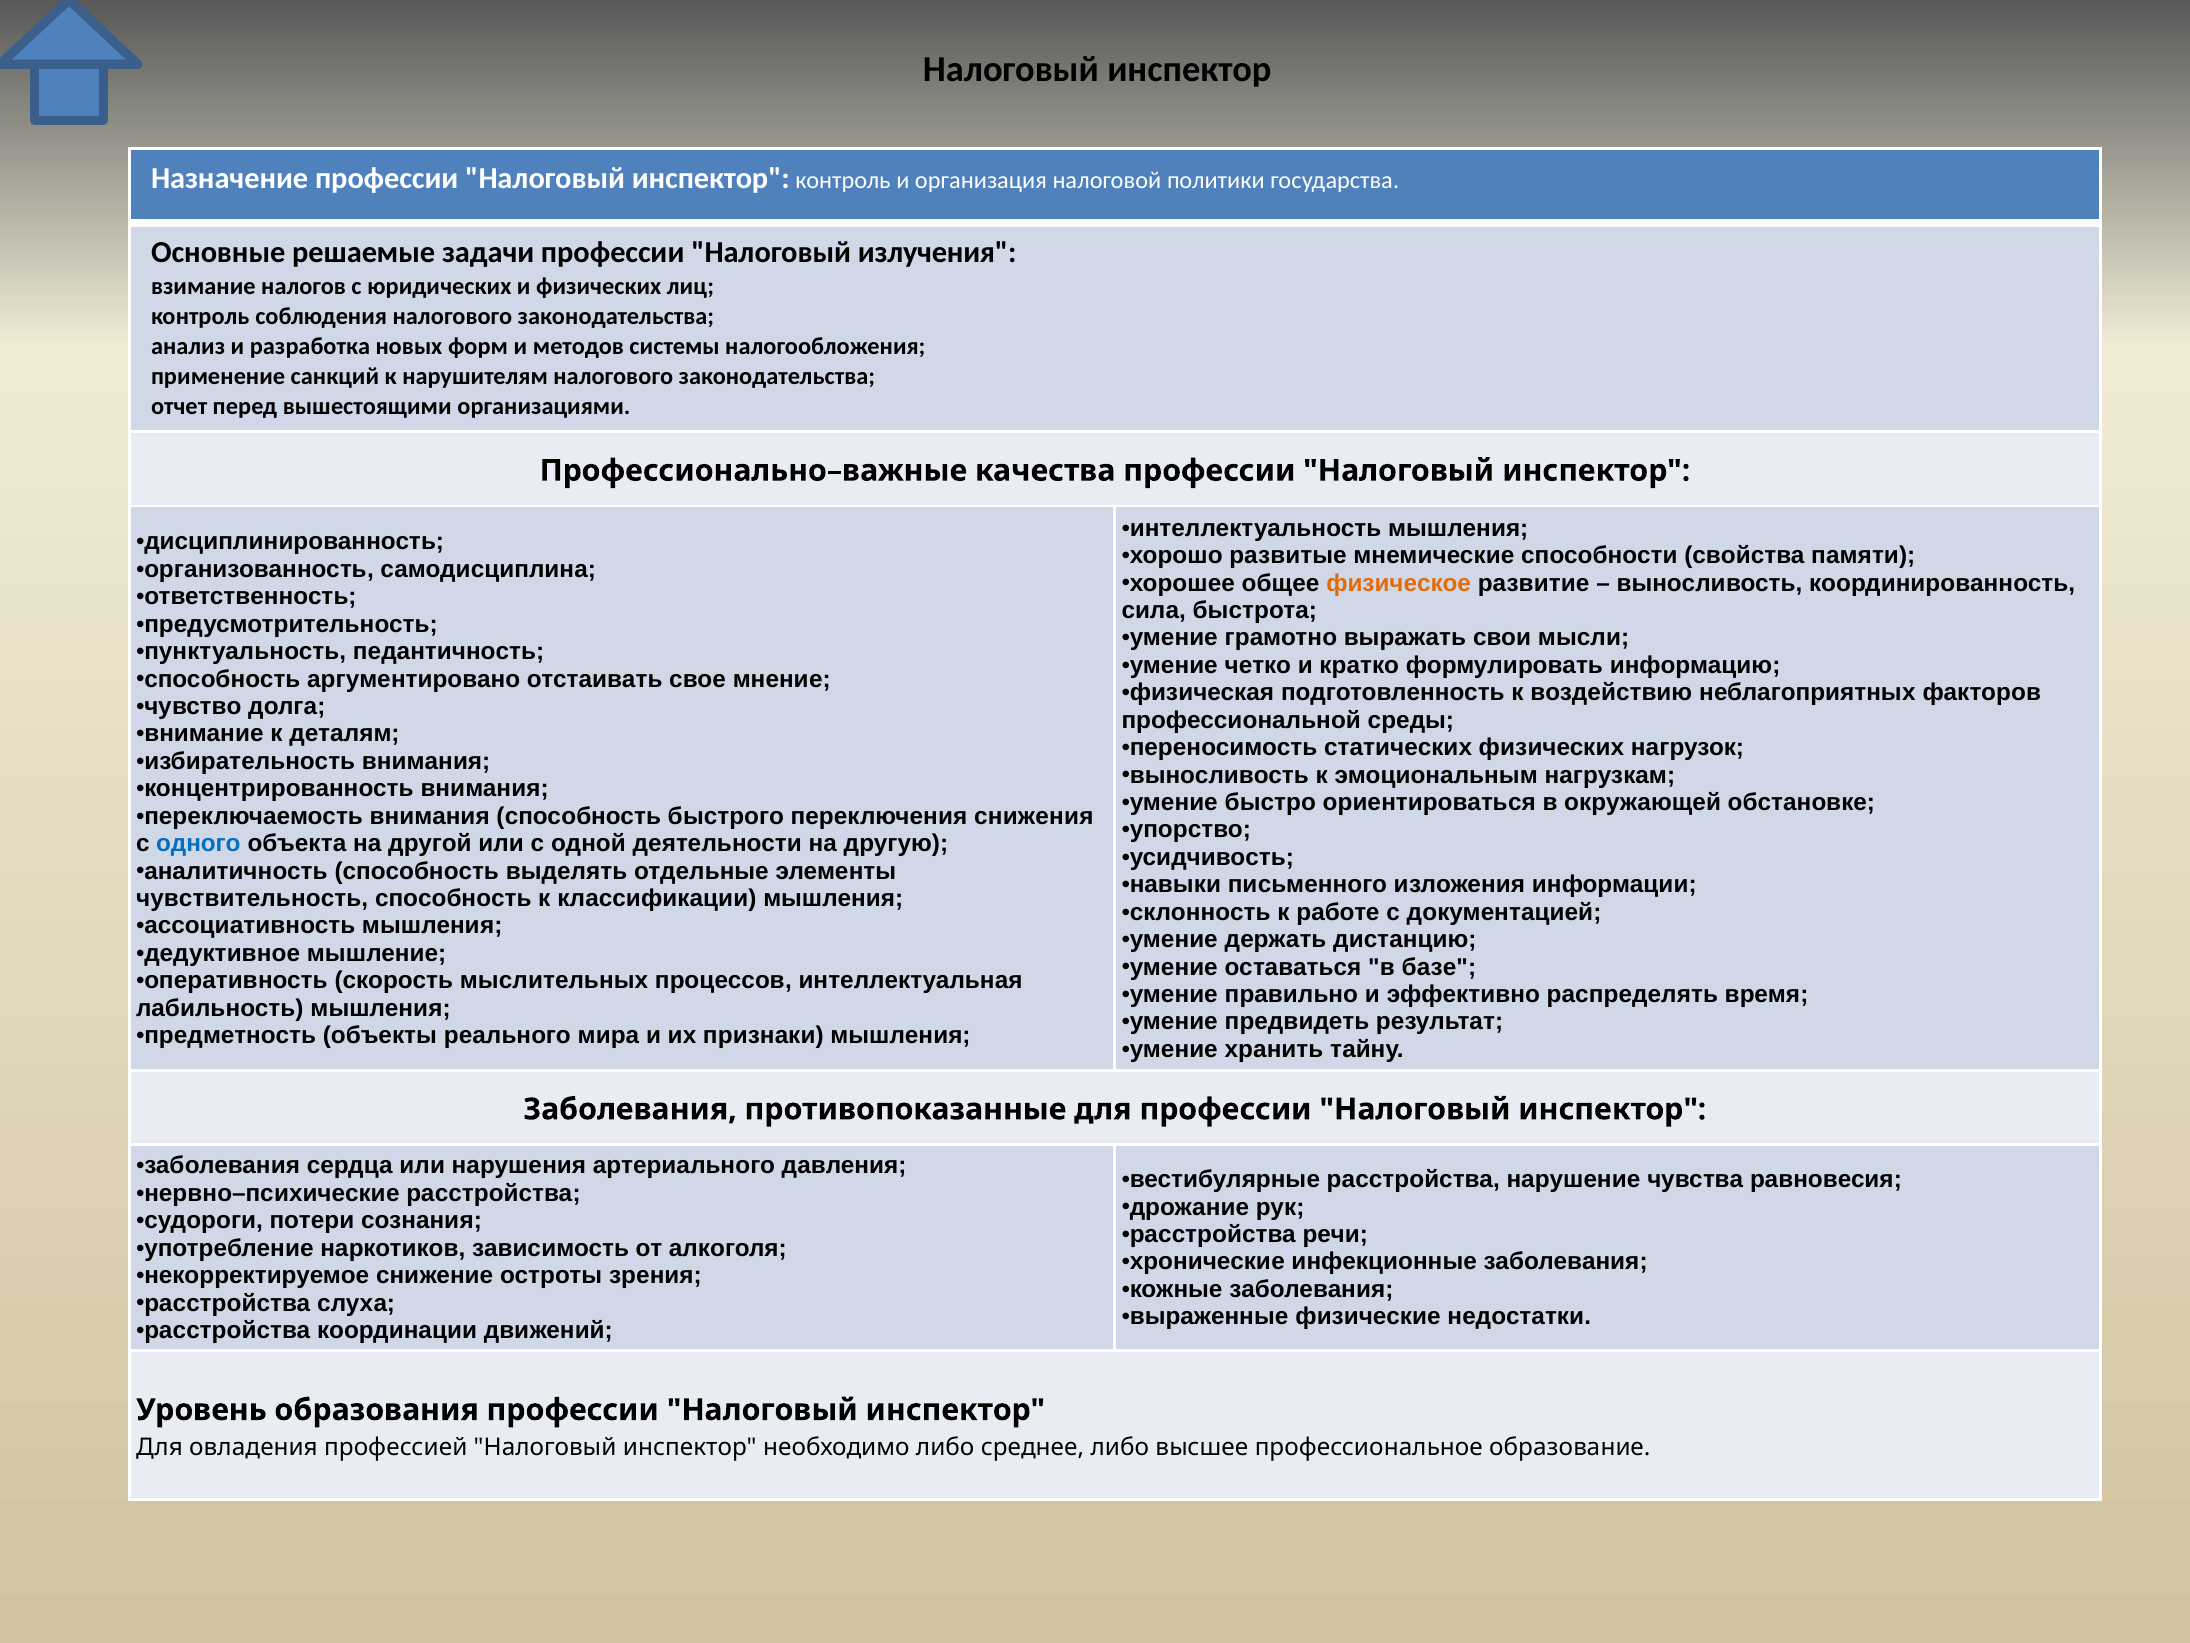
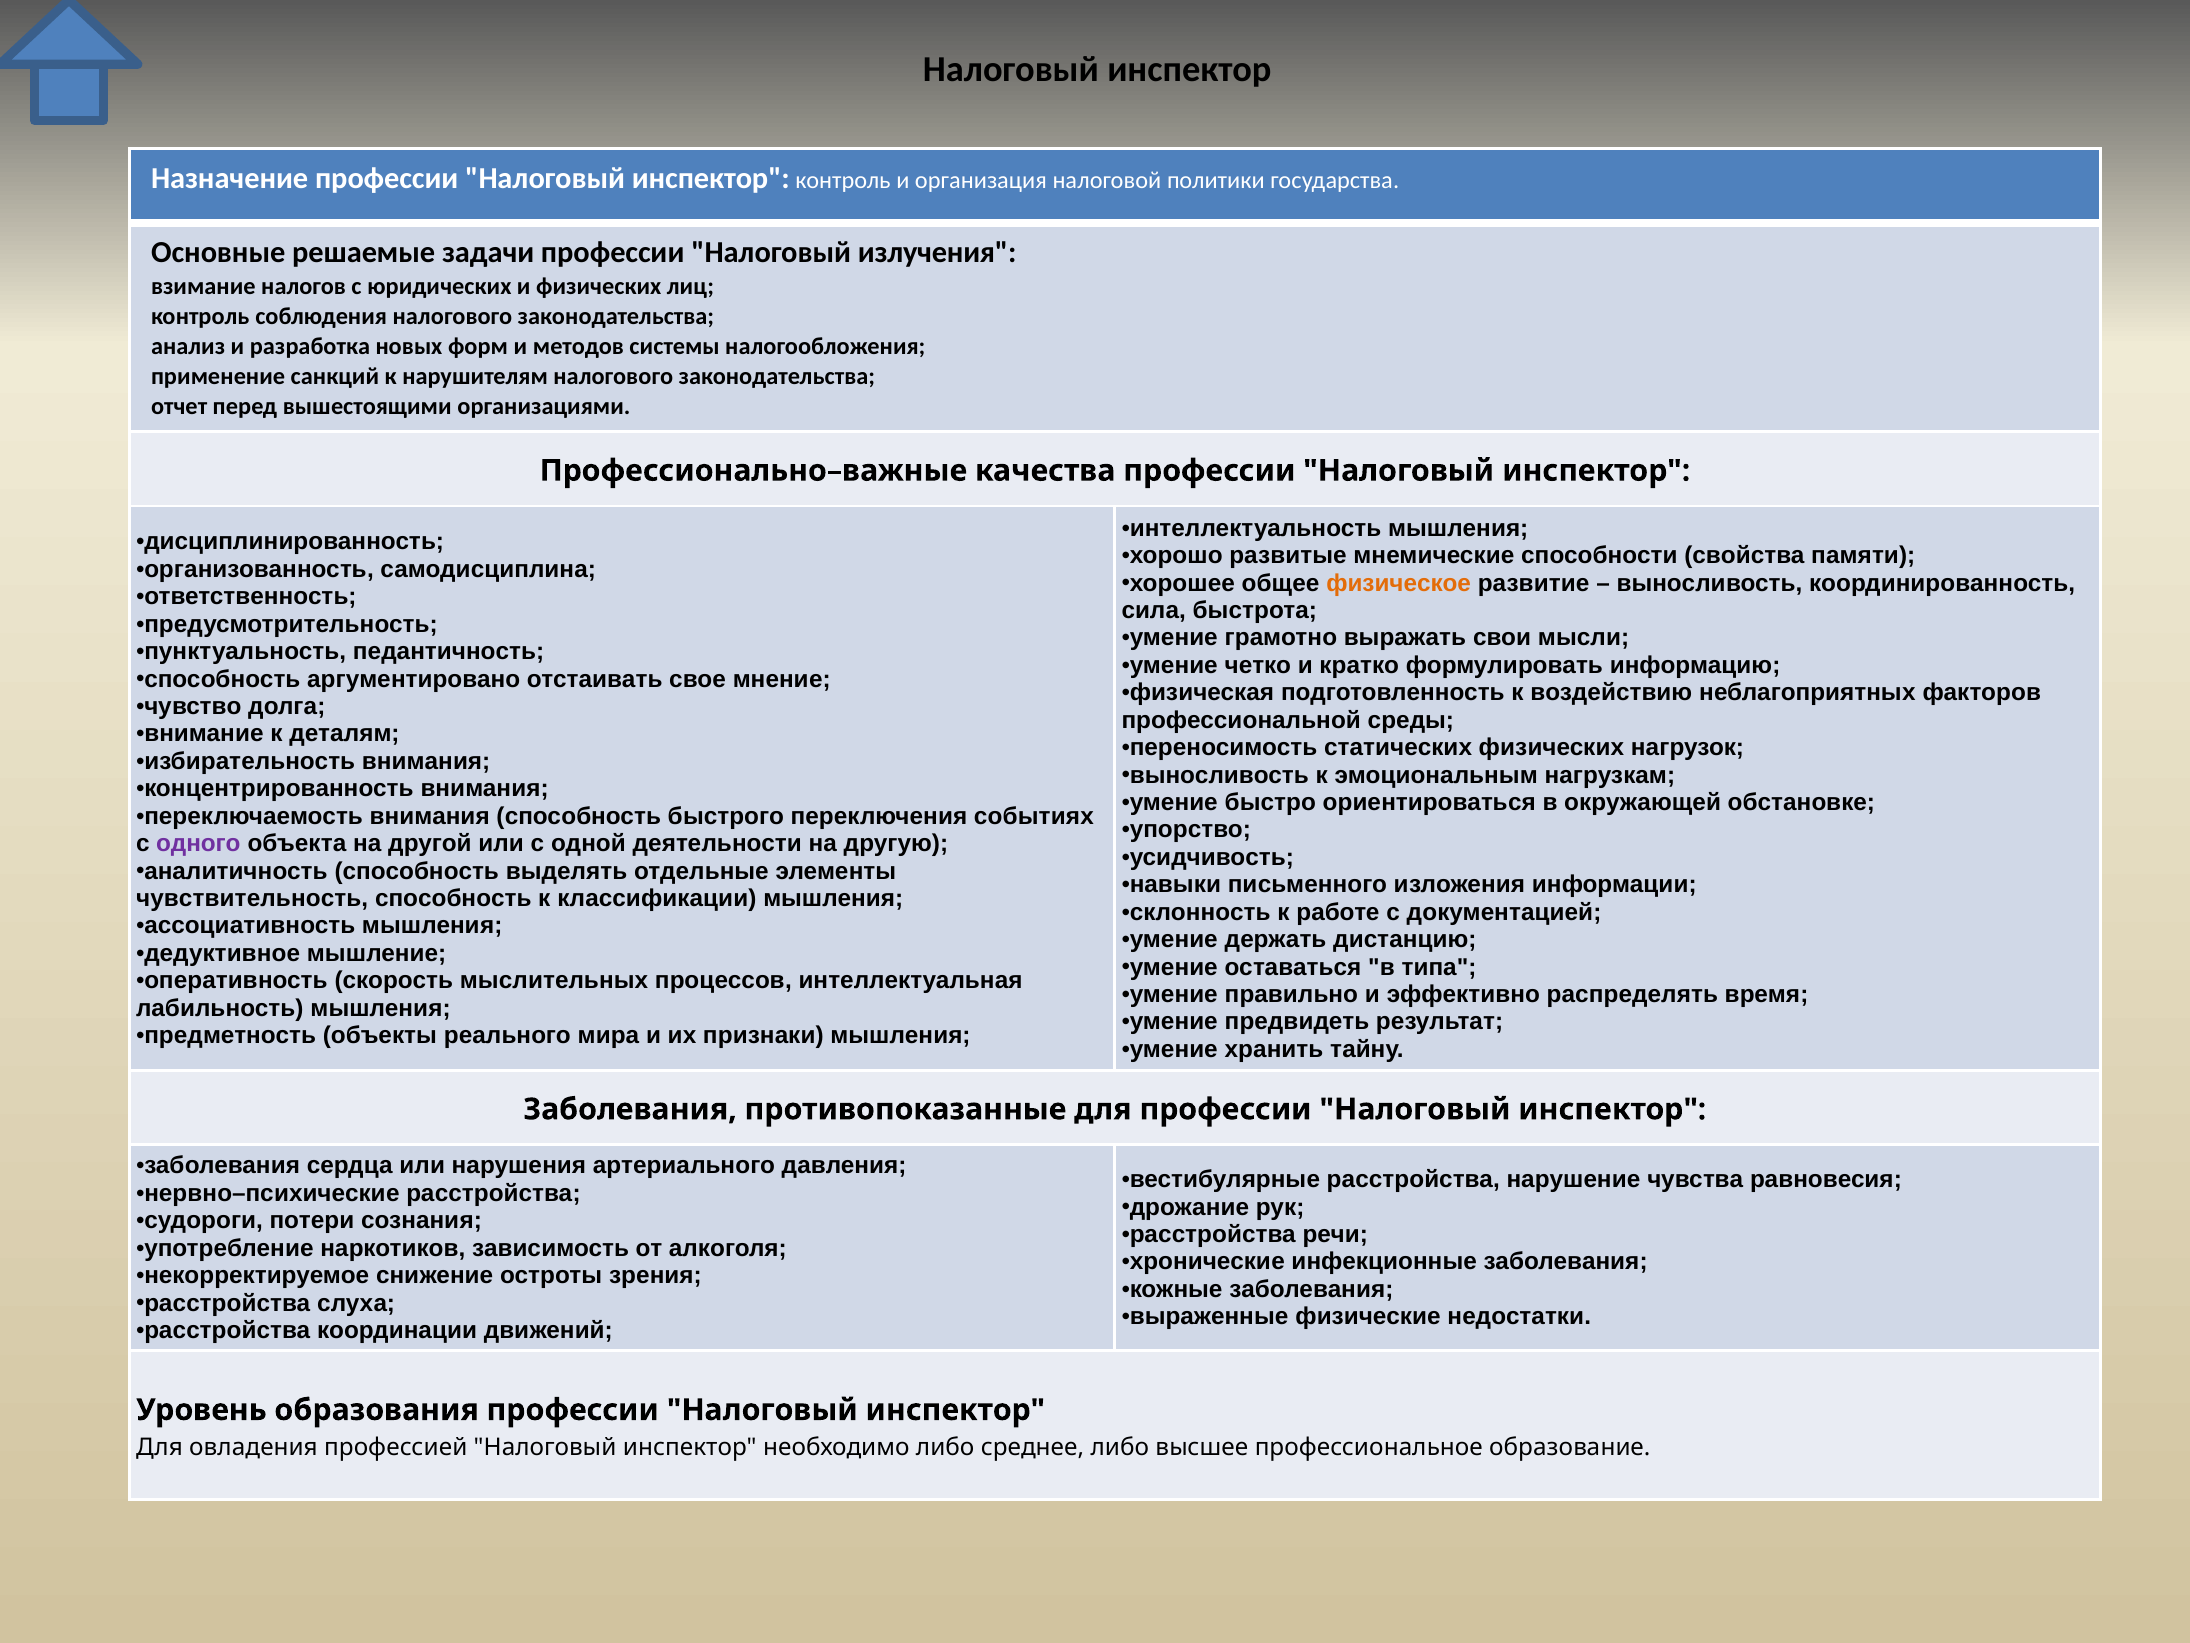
снижения: снижения -> событиях
одного colour: blue -> purple
базе: базе -> типа
